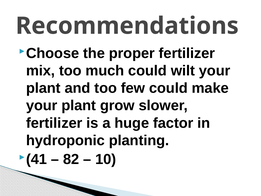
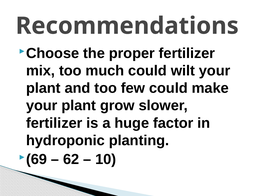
41: 41 -> 69
82: 82 -> 62
